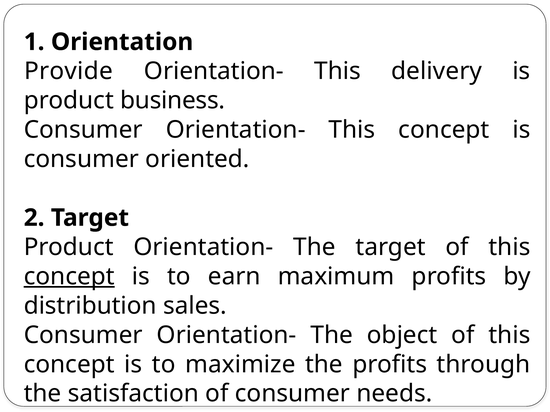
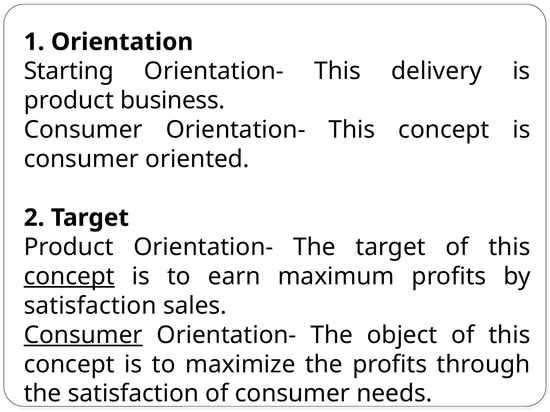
Provide: Provide -> Starting
distribution at (90, 306): distribution -> satisfaction
Consumer at (83, 335) underline: none -> present
